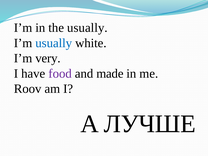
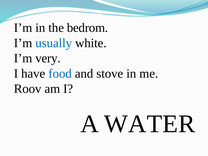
the usually: usually -> bedrom
food colour: purple -> blue
made: made -> stove
ЛУЧШЕ: ЛУЧШЕ -> WATER
